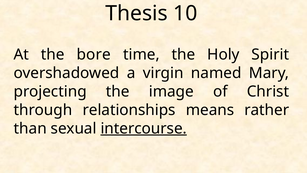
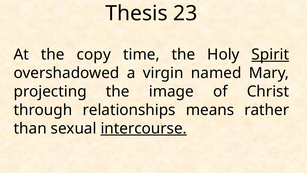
10: 10 -> 23
bore: bore -> copy
Spirit underline: none -> present
